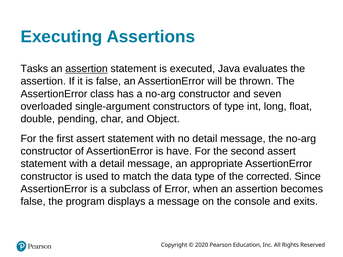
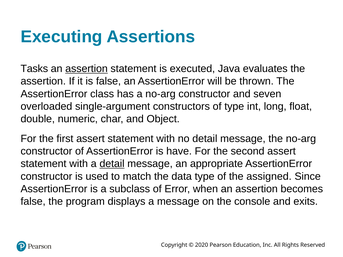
pending: pending -> numeric
detail at (112, 164) underline: none -> present
corrected: corrected -> assigned
